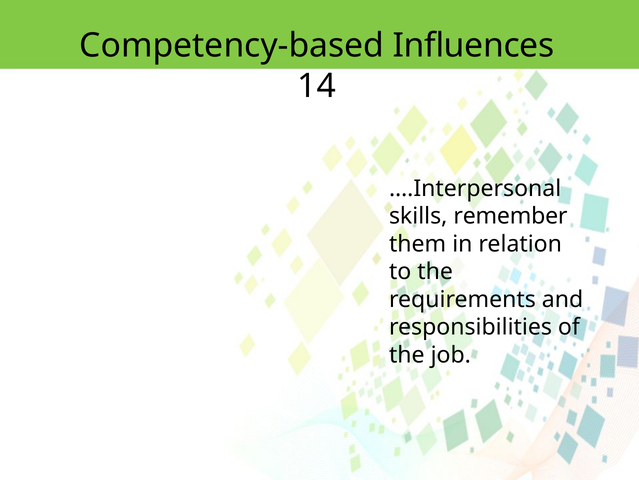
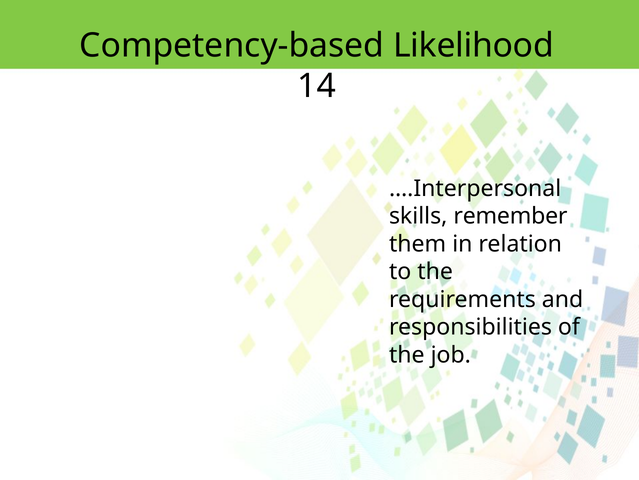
Influences: Influences -> Likelihood
